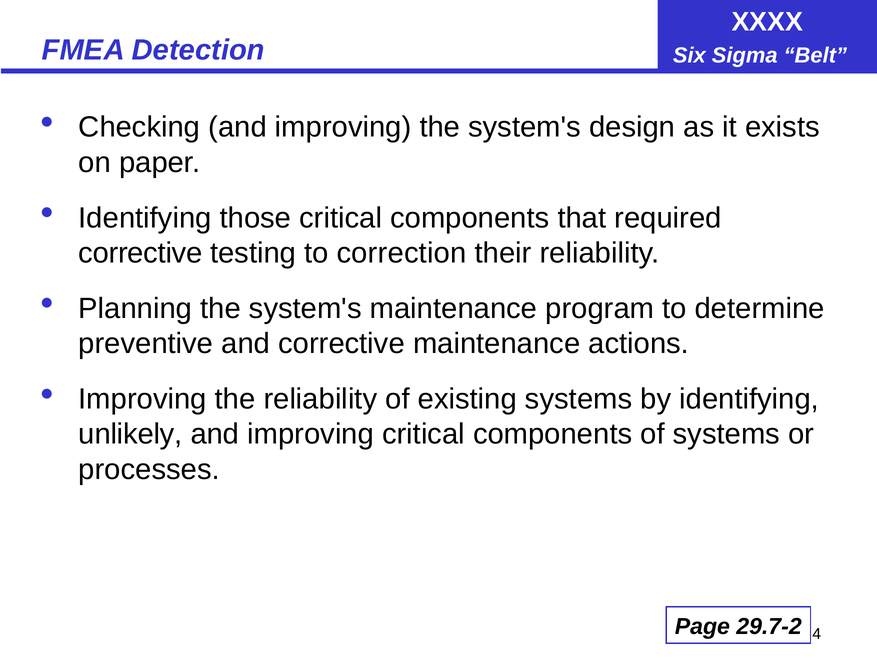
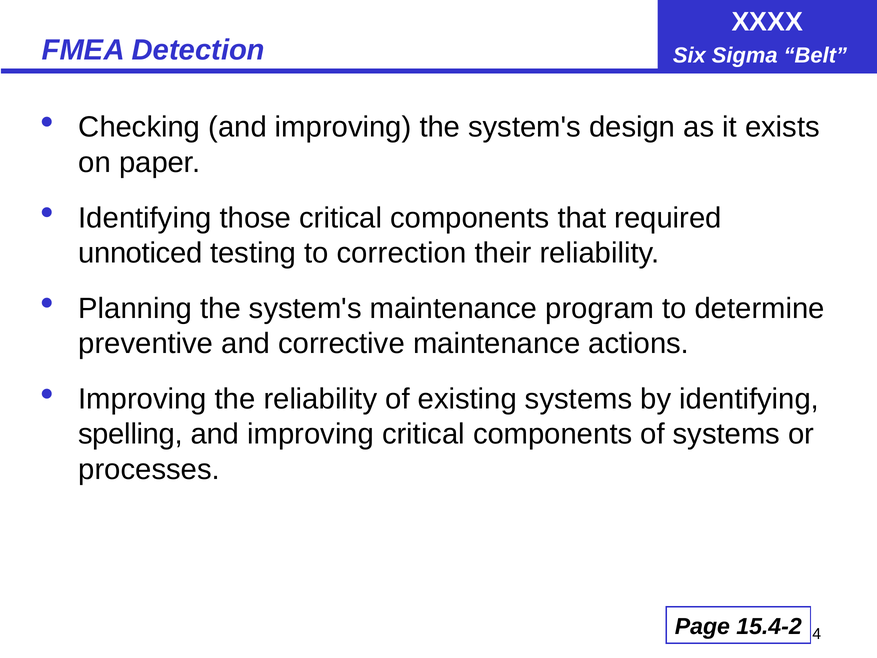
corrective at (140, 253): corrective -> unnoticed
unlikely: unlikely -> spelling
29.7-2: 29.7-2 -> 15.4-2
